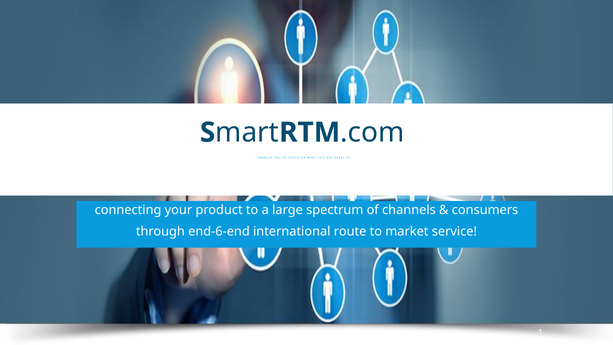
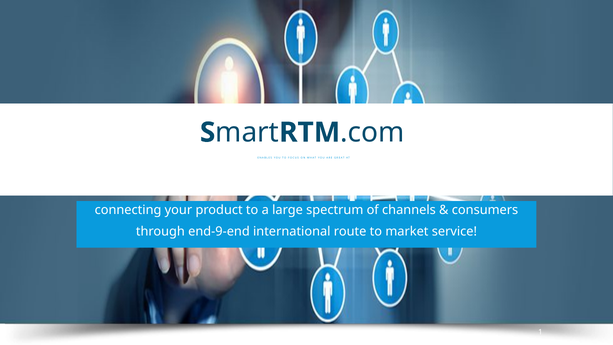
end-6-end: end-6-end -> end-9-end
